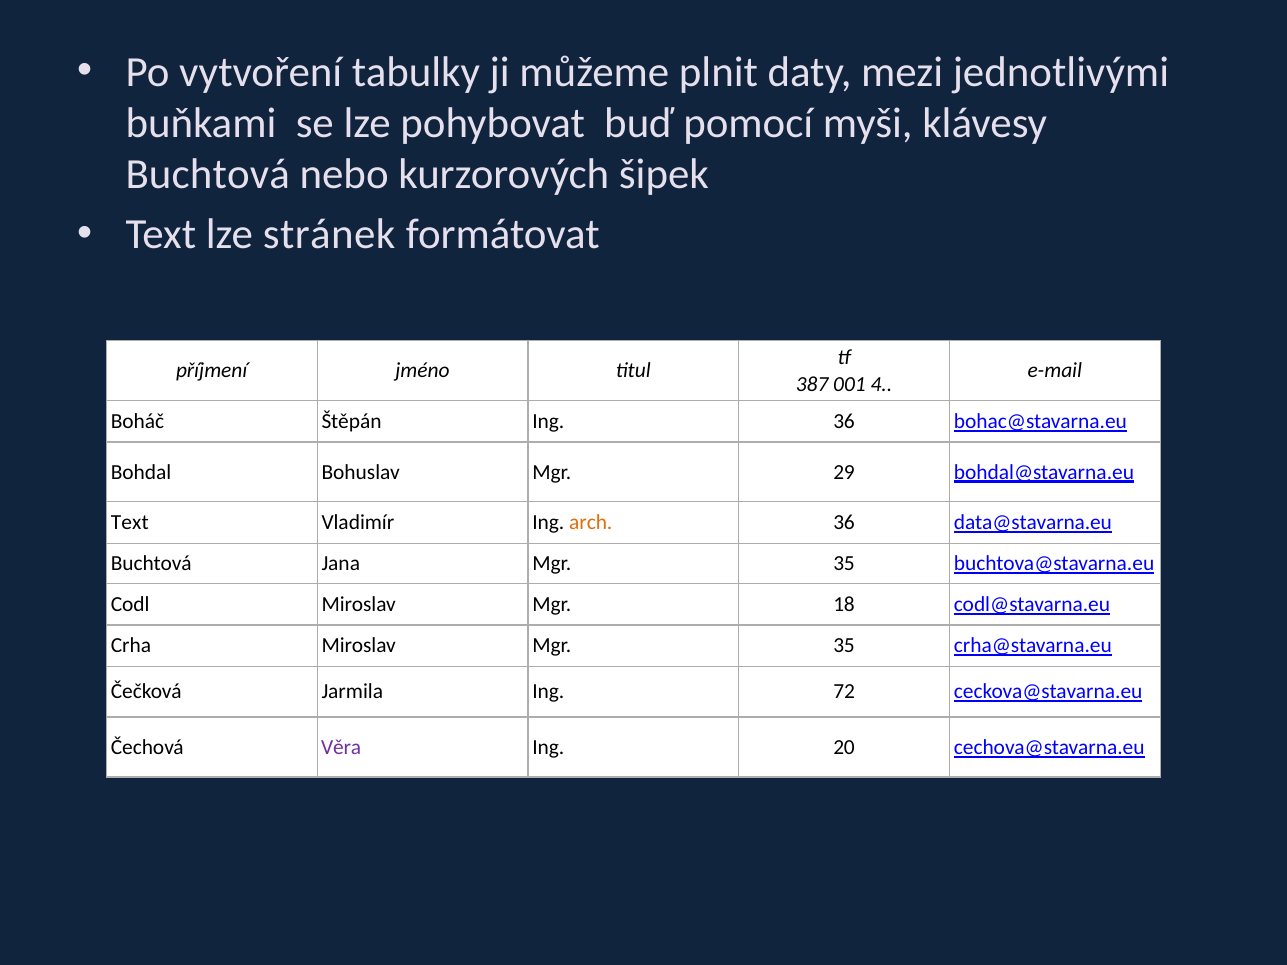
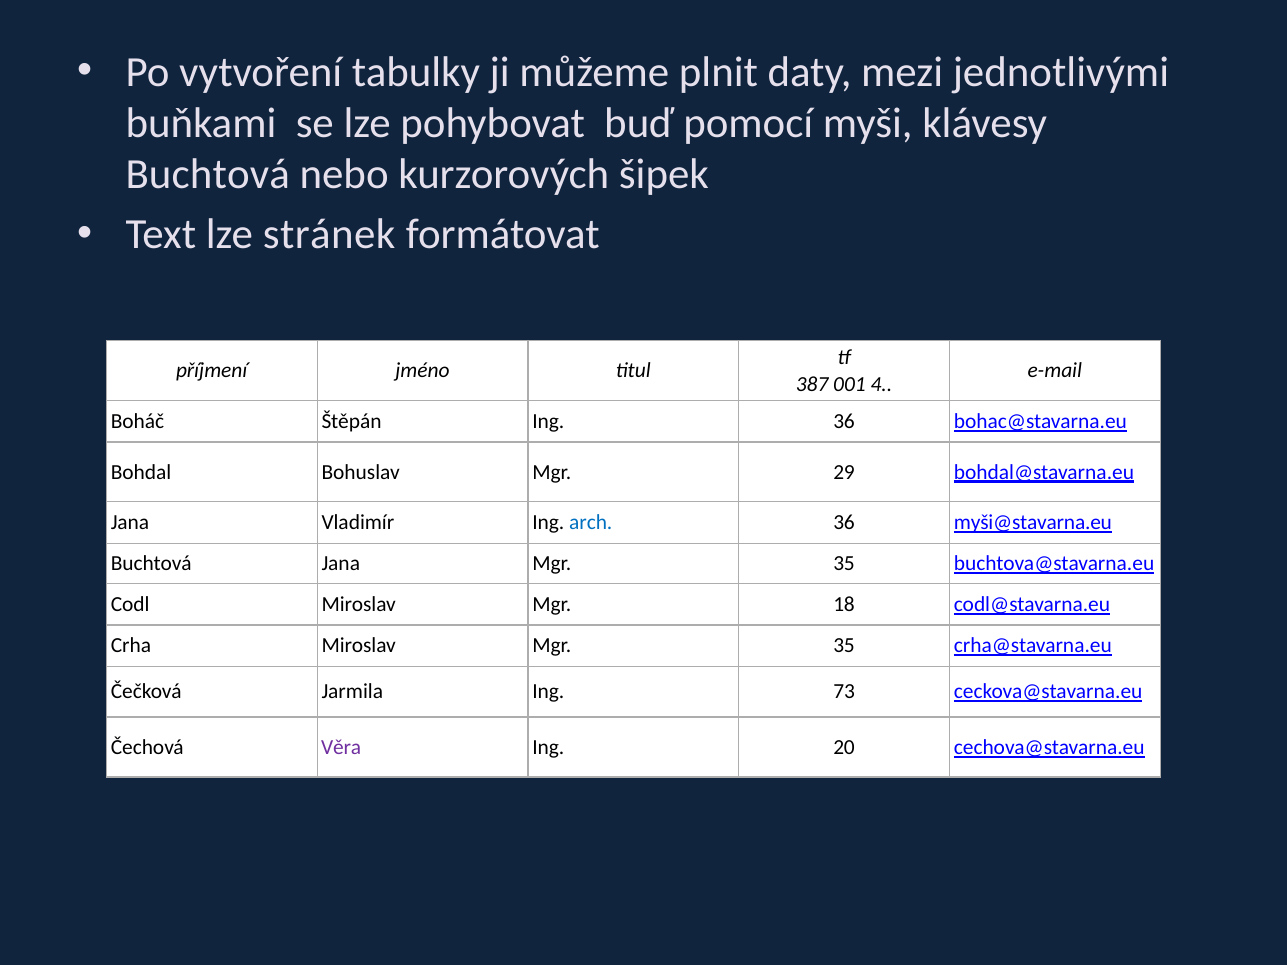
Text at (130, 523): Text -> Jana
arch colour: orange -> blue
data@stavarna.eu: data@stavarna.eu -> myši@stavarna.eu
72: 72 -> 73
